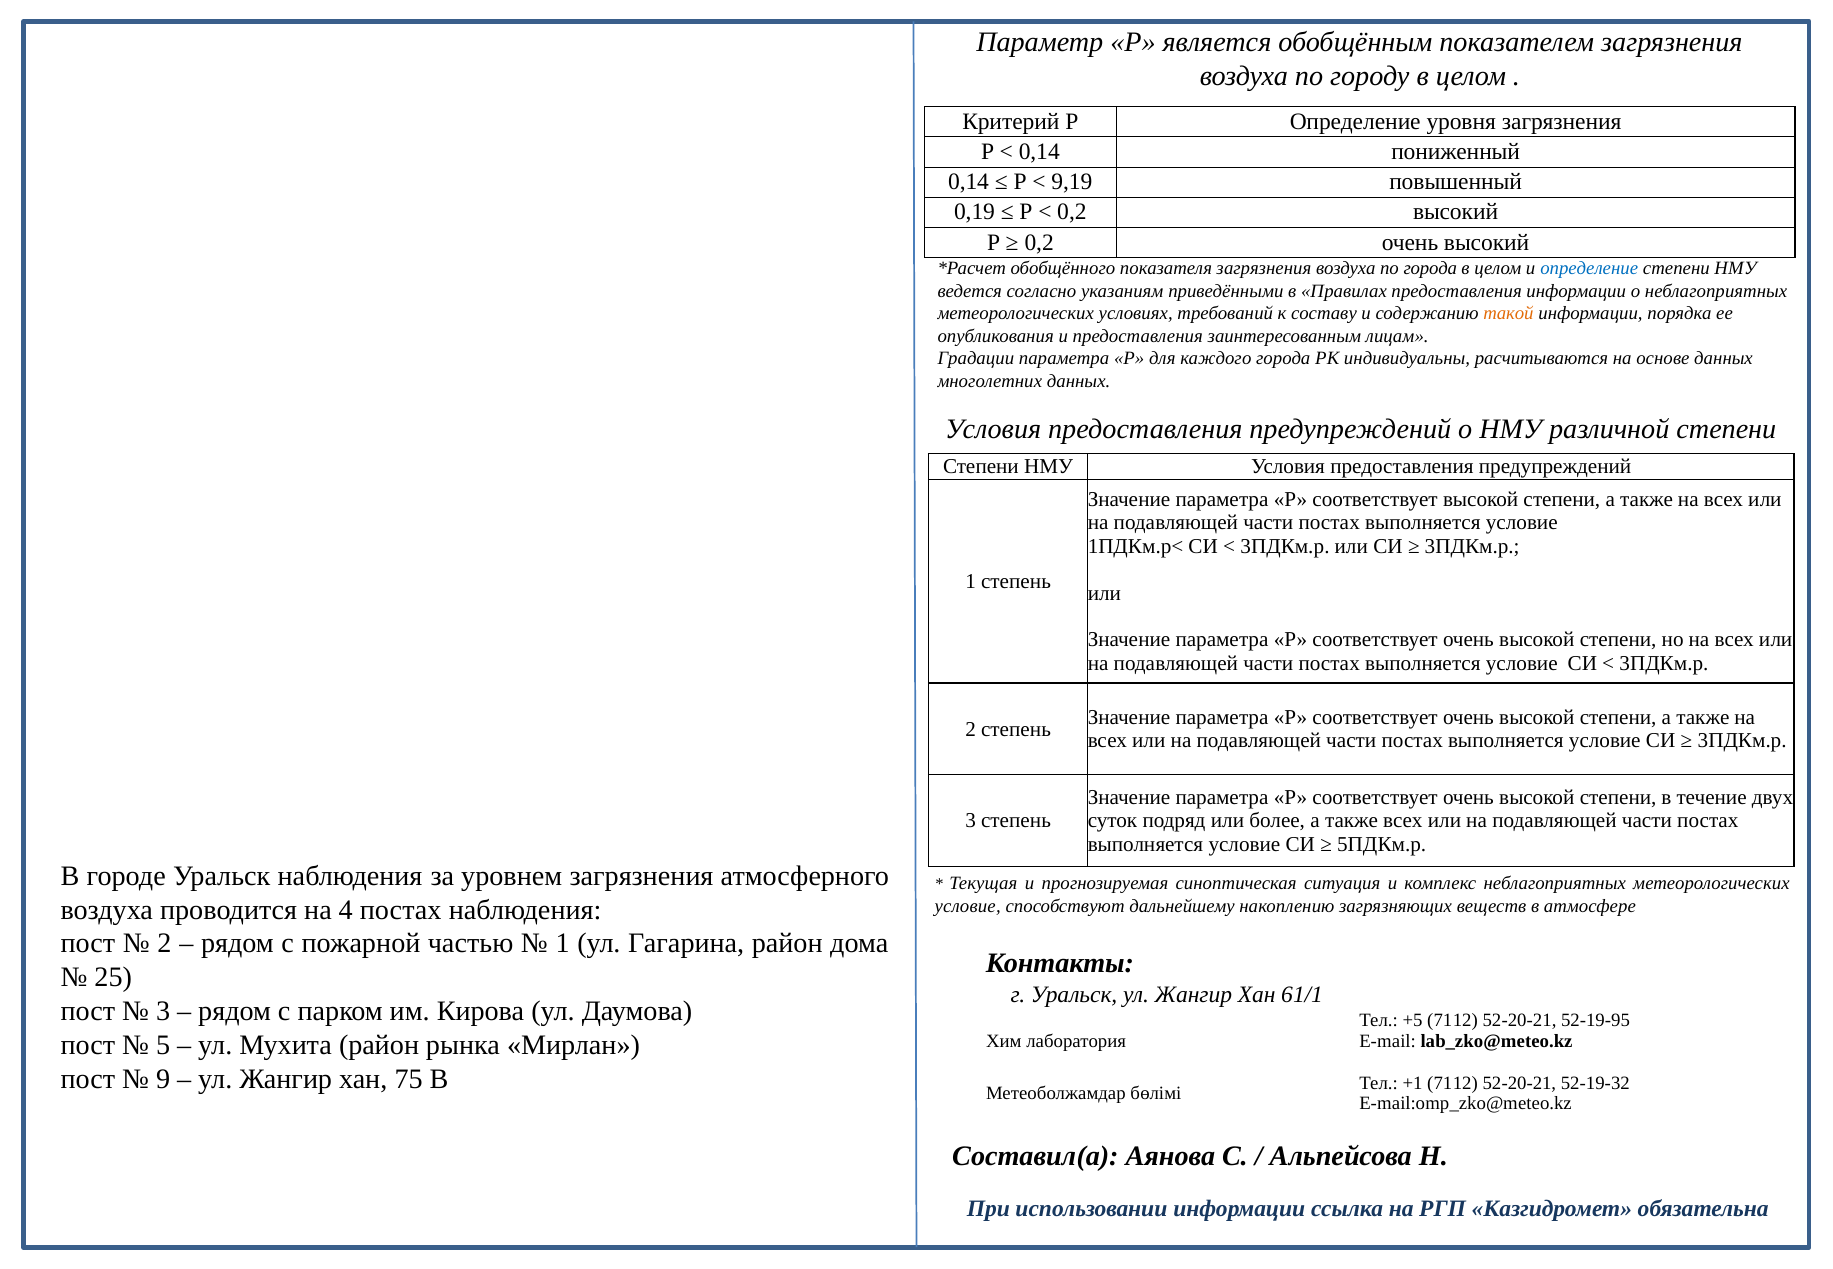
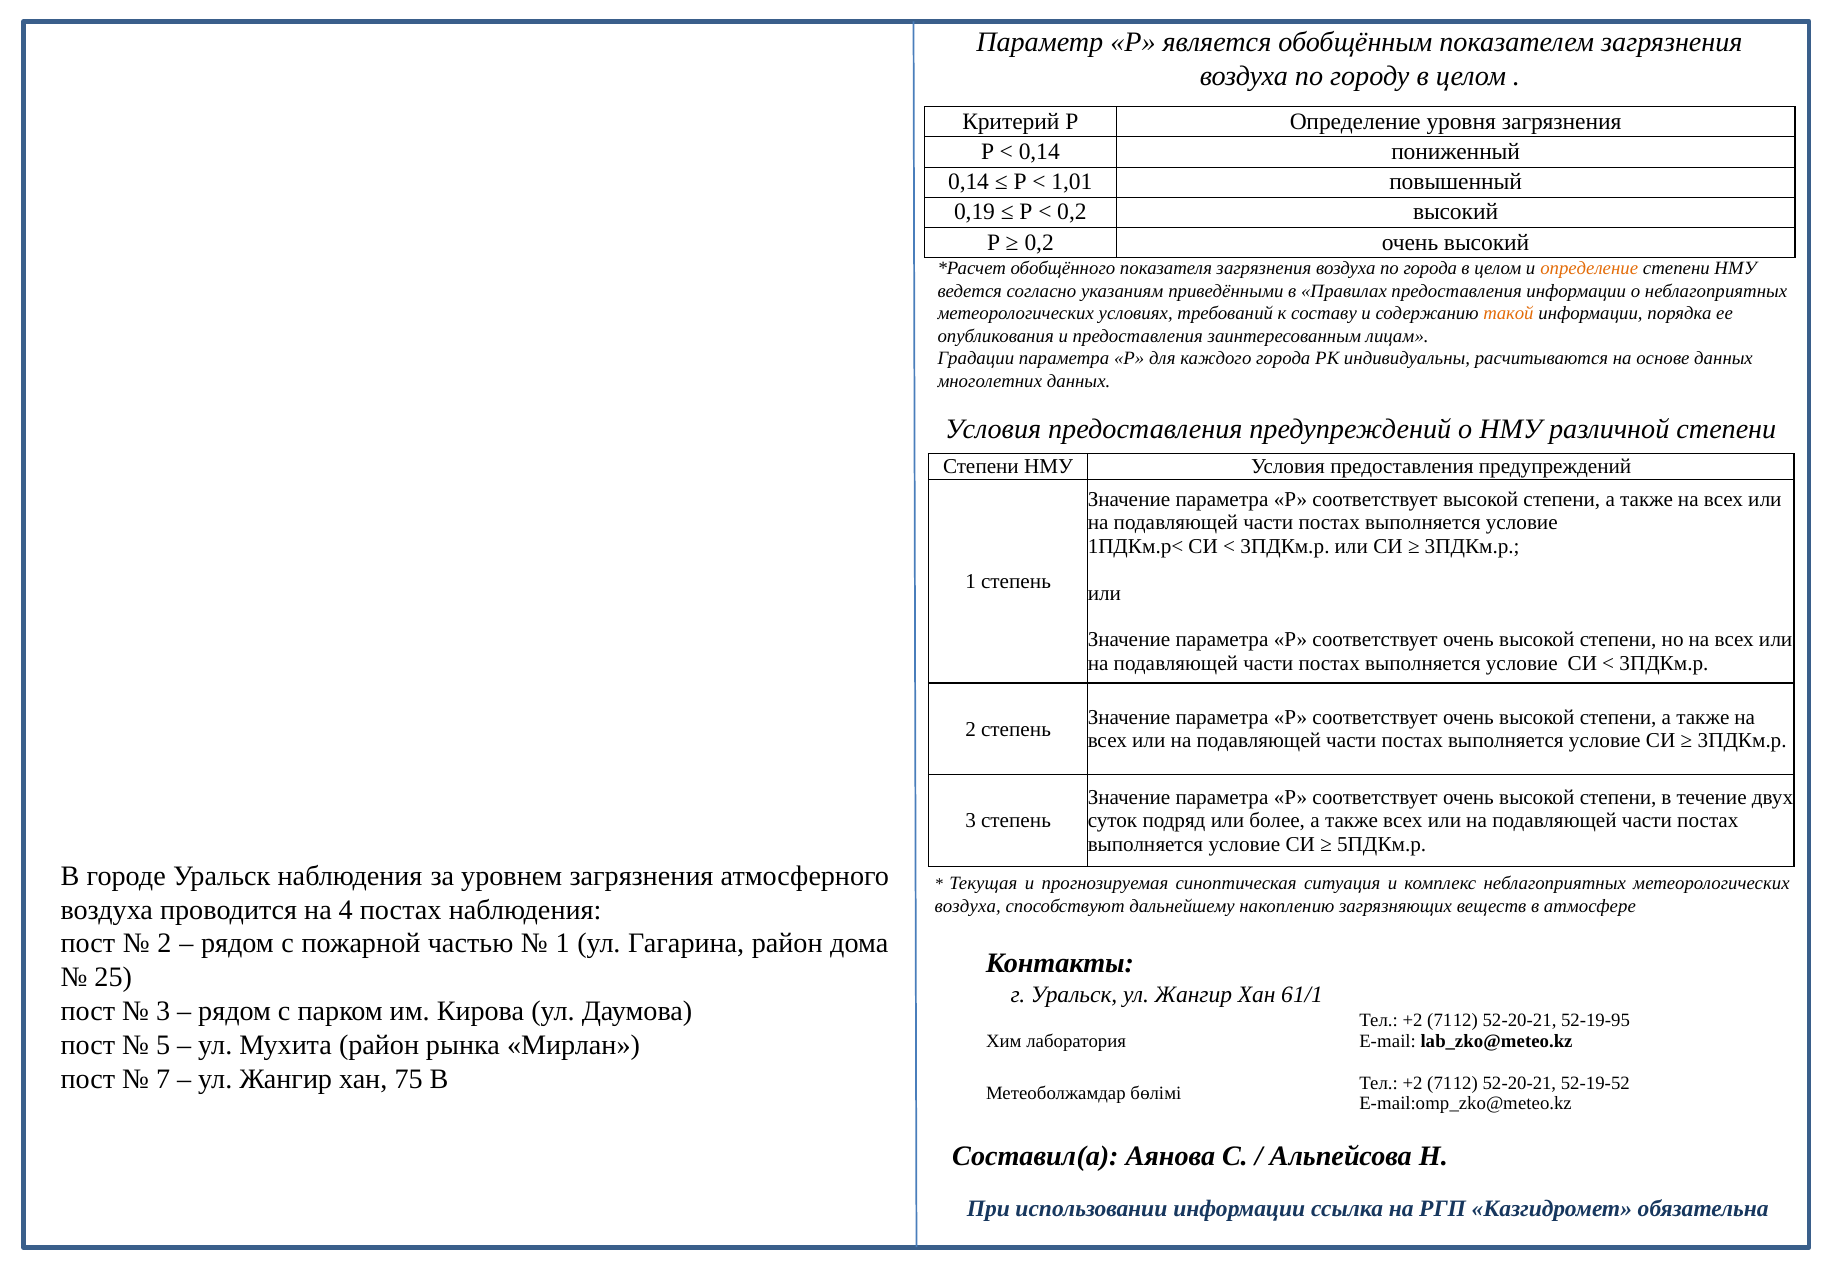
9,19: 9,19 -> 1,01
определение at (1589, 269) colour: blue -> orange
условие at (968, 906): условие -> воздуха
+5 at (1413, 1021): +5 -> +2
9: 9 -> 7
+1 at (1413, 1083): +1 -> +2
52-19-32: 52-19-32 -> 52-19-52
